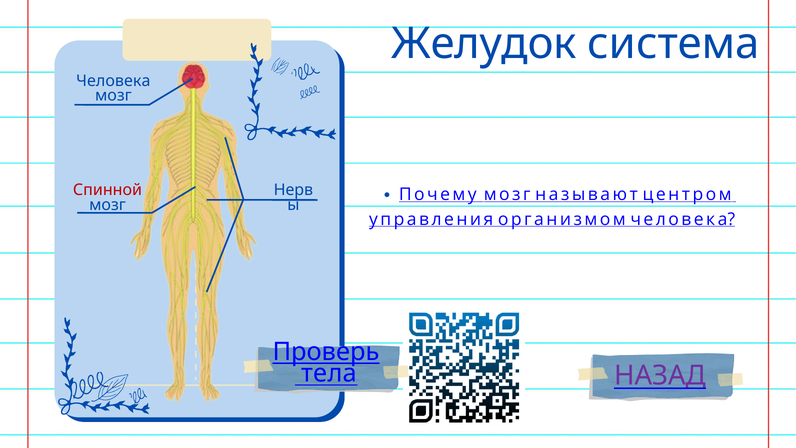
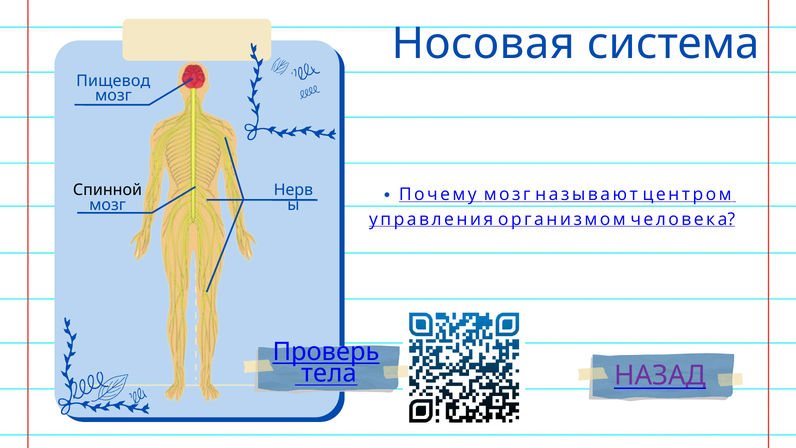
Желудок: Желудок -> Носовая
Человека at (113, 81): Человека -> Пищевод
Спинной colour: red -> black
